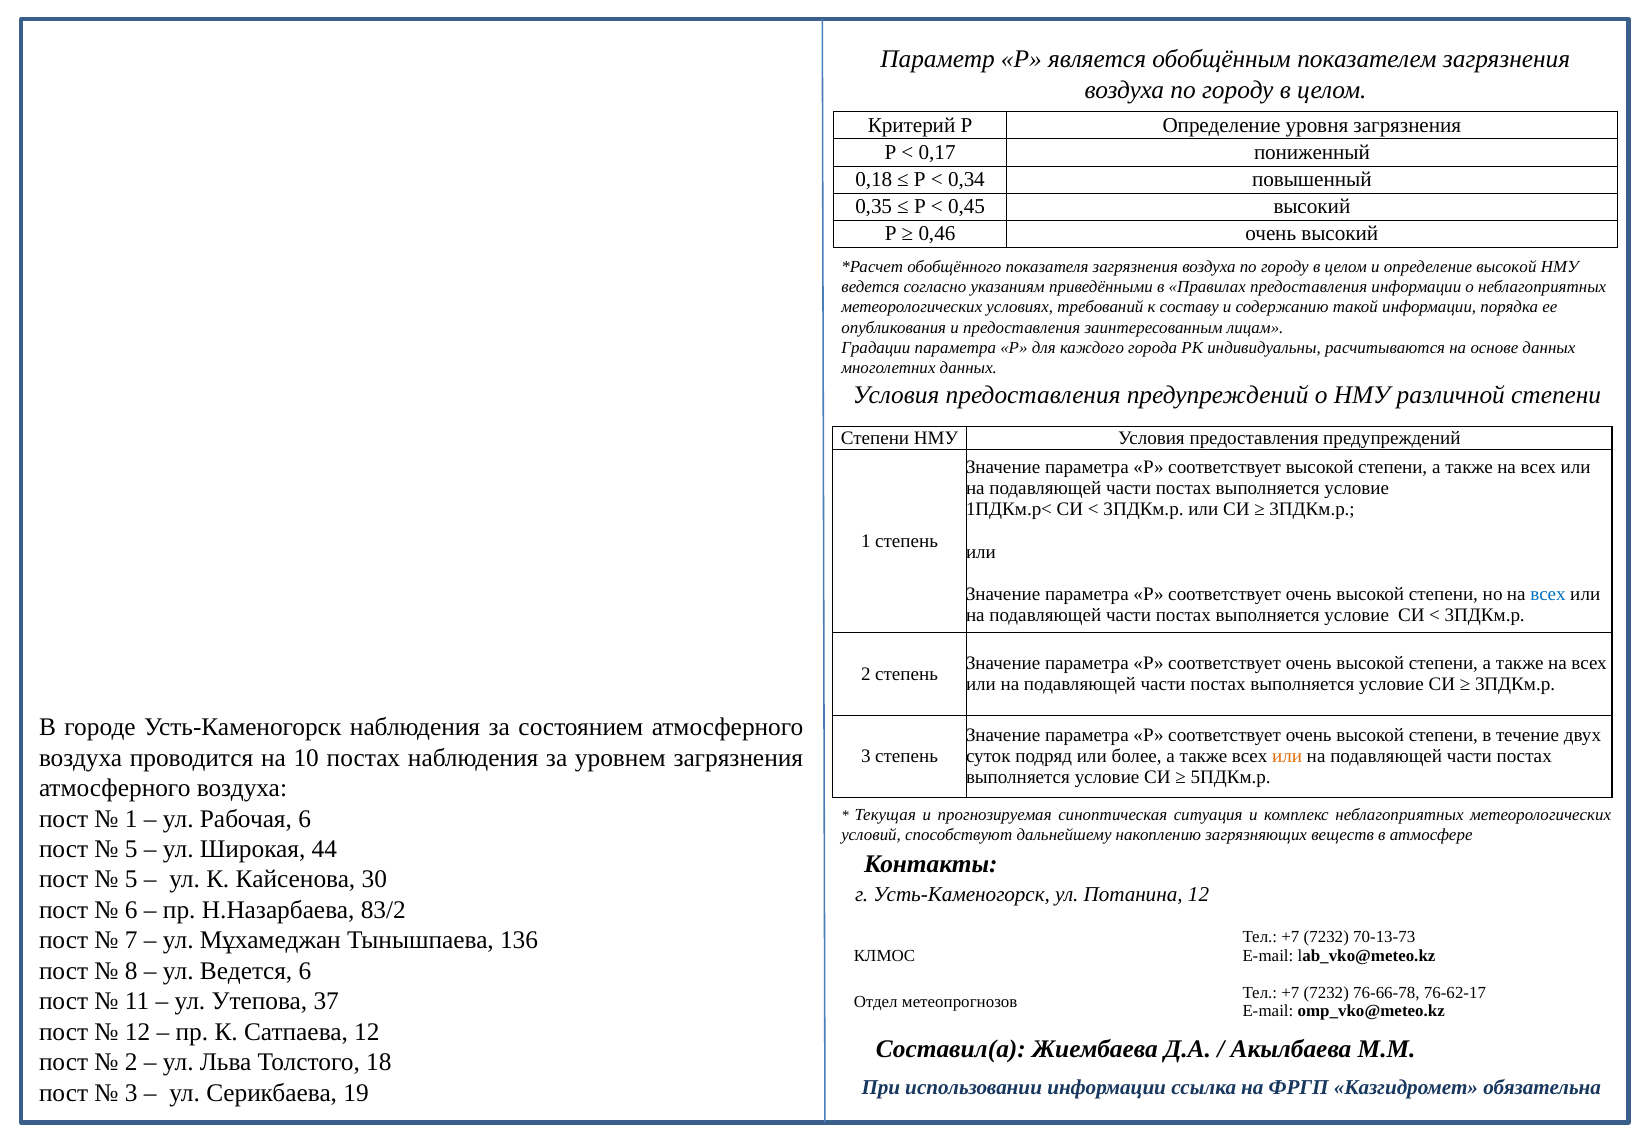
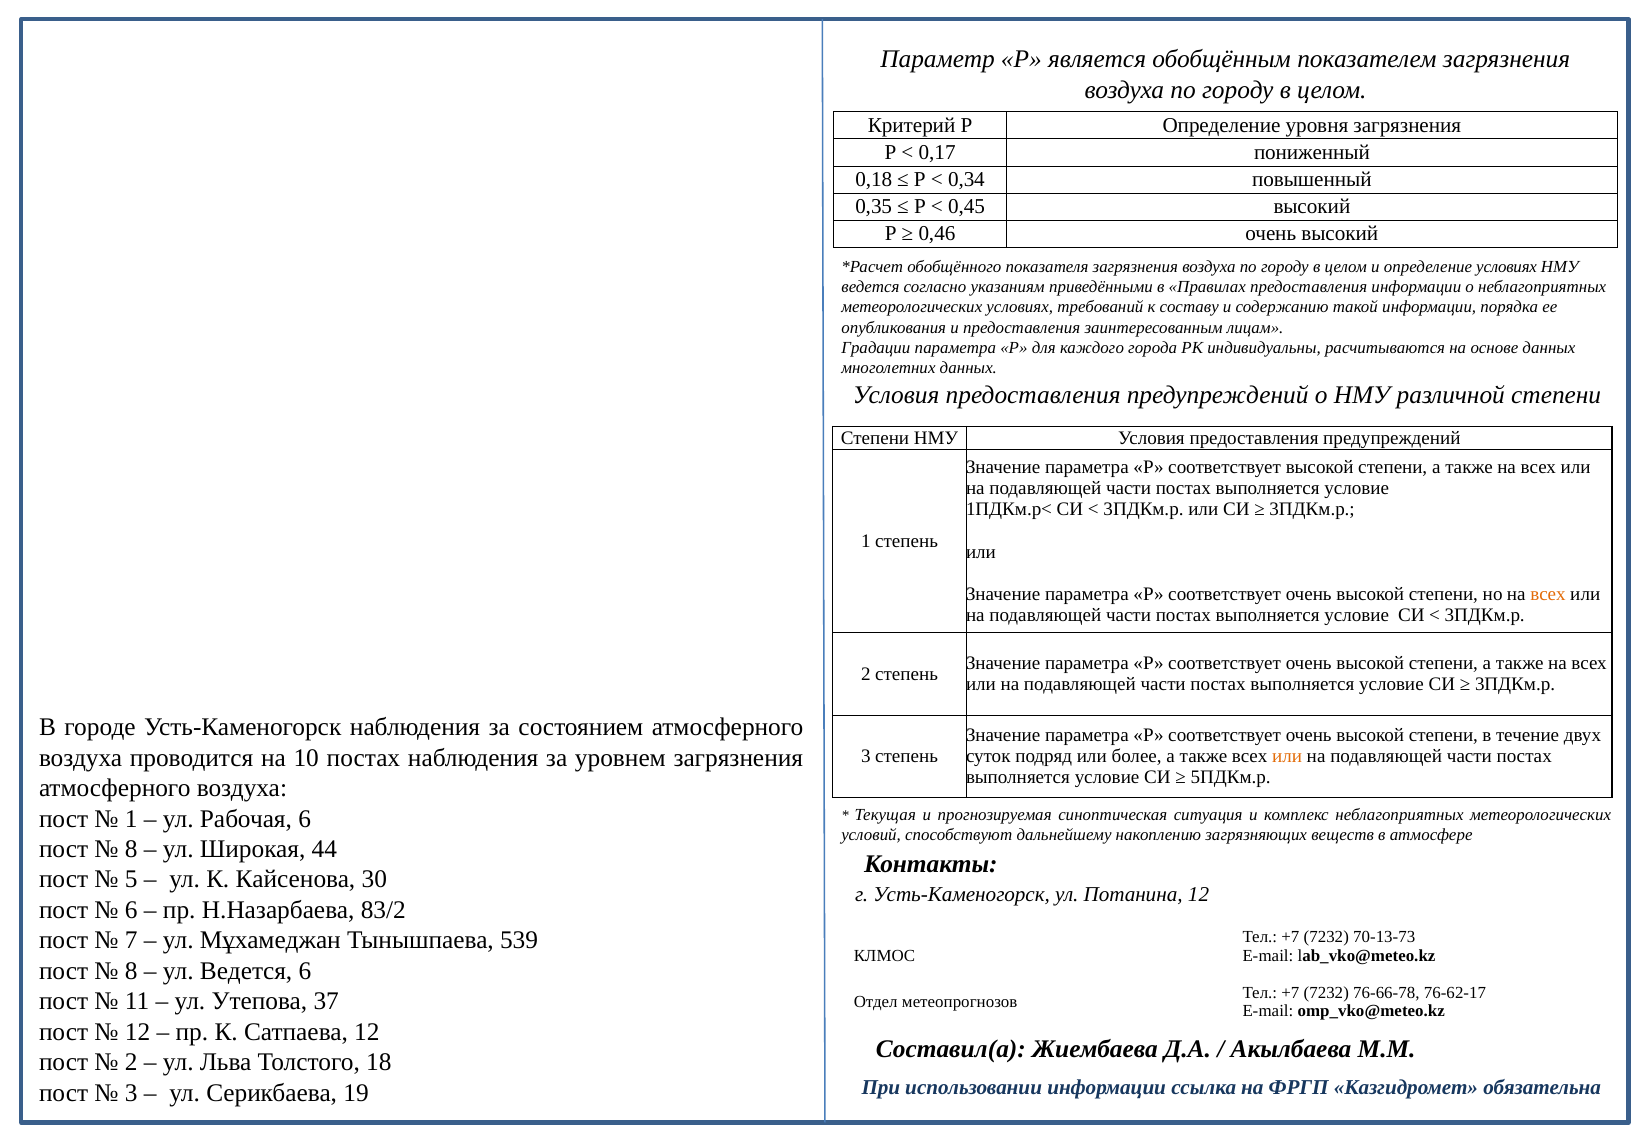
определение высокой: высокой -> условиях
всех at (1548, 594) colour: blue -> orange
5 at (131, 849): 5 -> 8
136: 136 -> 539
